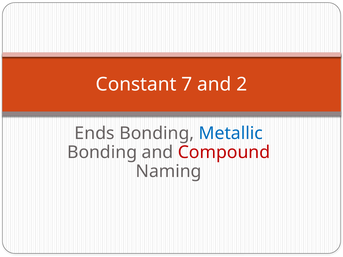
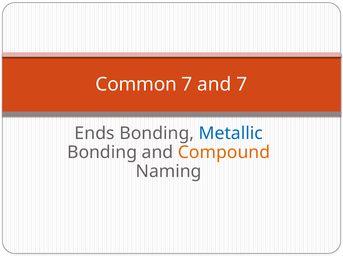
Constant: Constant -> Common
and 2: 2 -> 7
Compound colour: red -> orange
